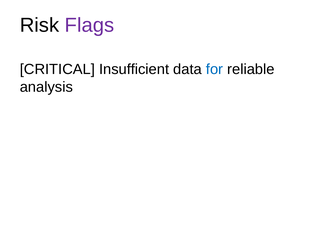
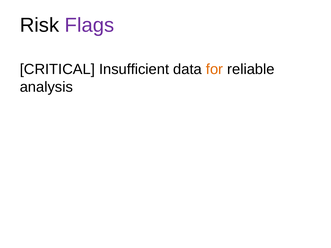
for colour: blue -> orange
